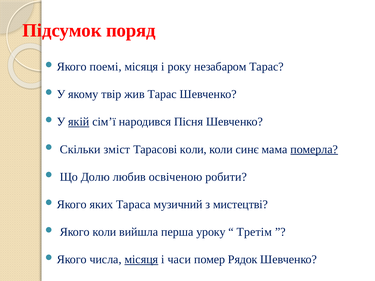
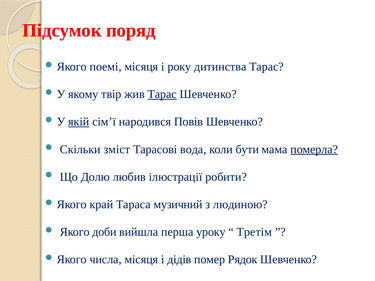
незабаром: незабаром -> дитинства
Тарас at (162, 94) underline: none -> present
Пісня: Пісня -> Повів
Тарасові коли: коли -> вода
синє: синє -> бути
освіченою: освіченою -> ілюстрації
яких: яких -> край
мистецтві: мистецтві -> людиною
Якого коли: коли -> доби
місяця at (141, 260) underline: present -> none
часи: часи -> дідів
